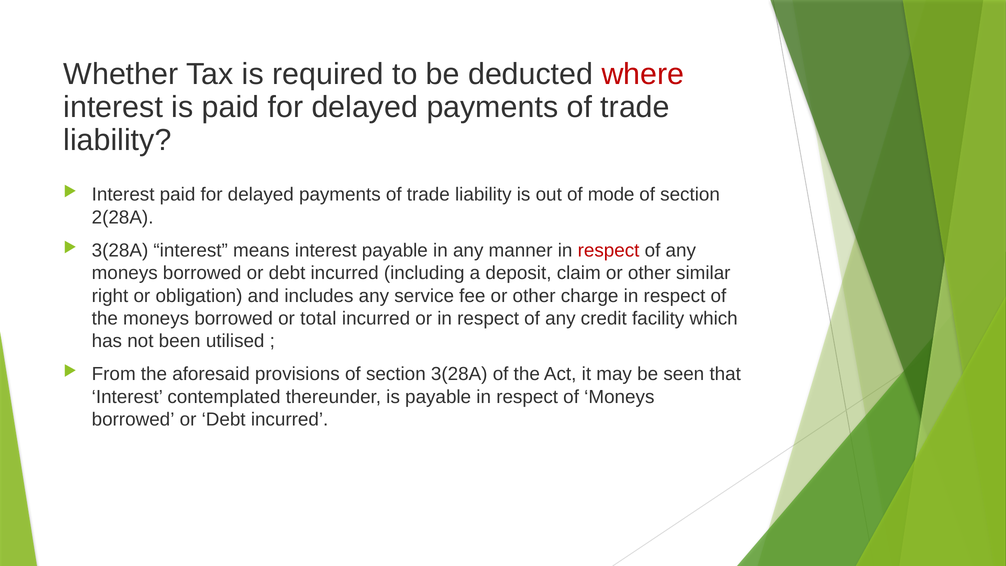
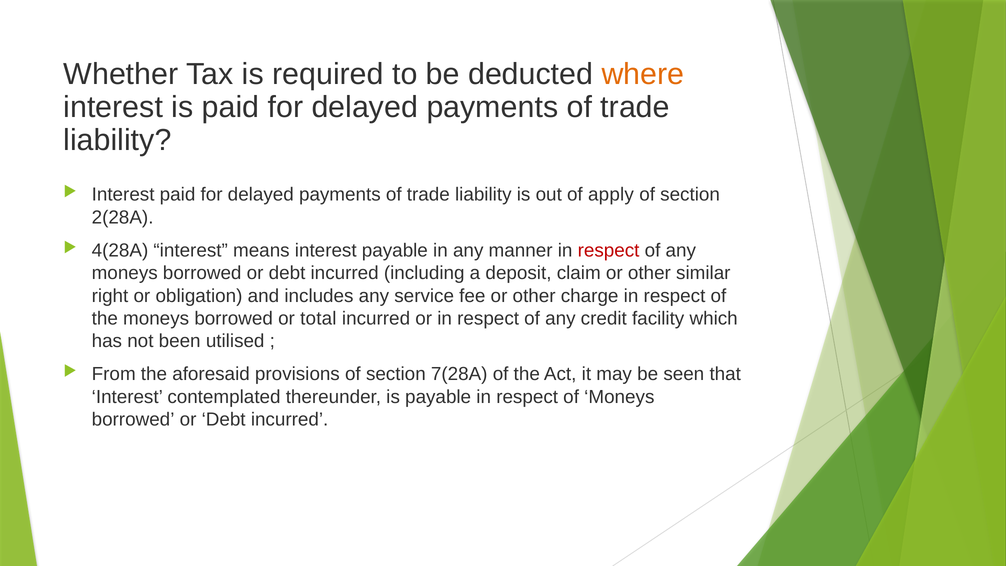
where colour: red -> orange
mode: mode -> apply
3(28A at (120, 250): 3(28A -> 4(28A
section 3(28A: 3(28A -> 7(28A
